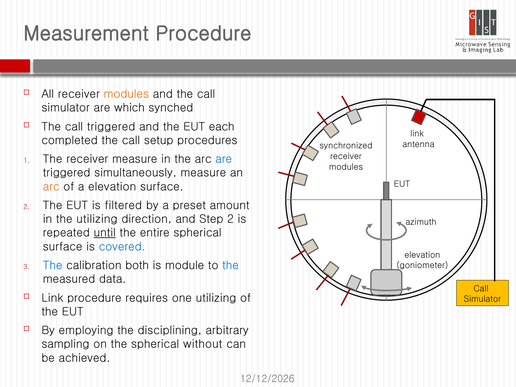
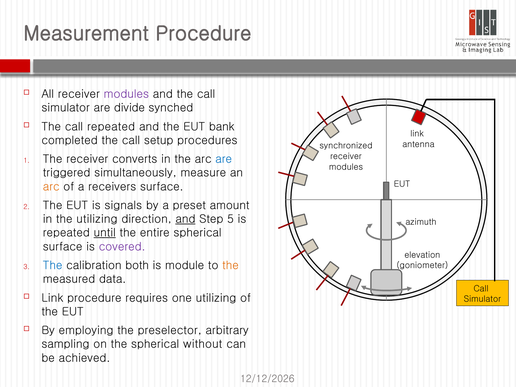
modules at (126, 94) colour: orange -> purple
which: which -> divide
call triggered: triggered -> repeated
each: each -> bank
receiver measure: measure -> converts
a elevation: elevation -> receivers
filtered: filtered -> signals
and at (185, 219) underline: none -> present
Step 2: 2 -> 5
covered colour: blue -> purple
the at (231, 265) colour: blue -> orange
disciplining: disciplining -> preselector
